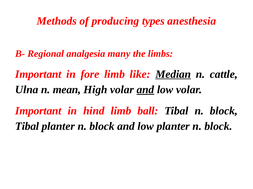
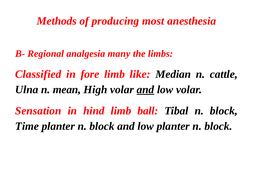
types: types -> most
Important at (38, 74): Important -> Classified
Median underline: present -> none
Important at (38, 111): Important -> Sensation
Tibal at (27, 127): Tibal -> Time
